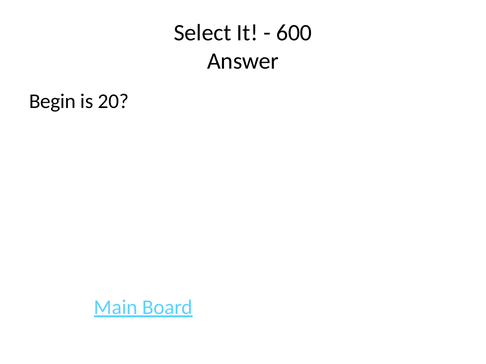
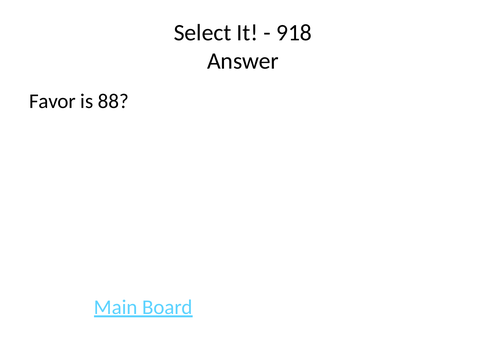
600: 600 -> 918
Begin: Begin -> Favor
20: 20 -> 88
